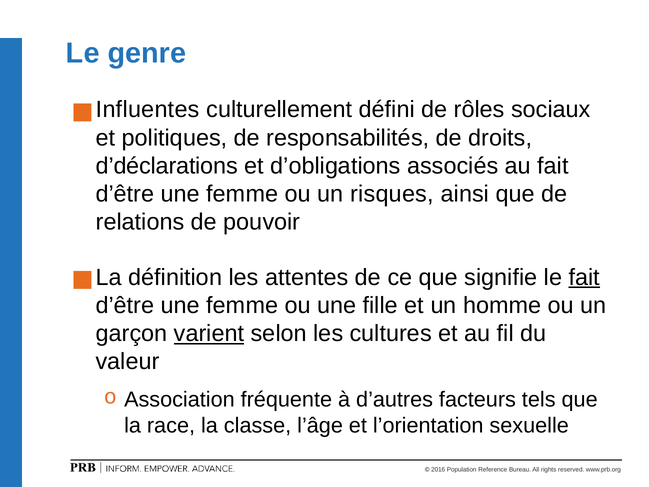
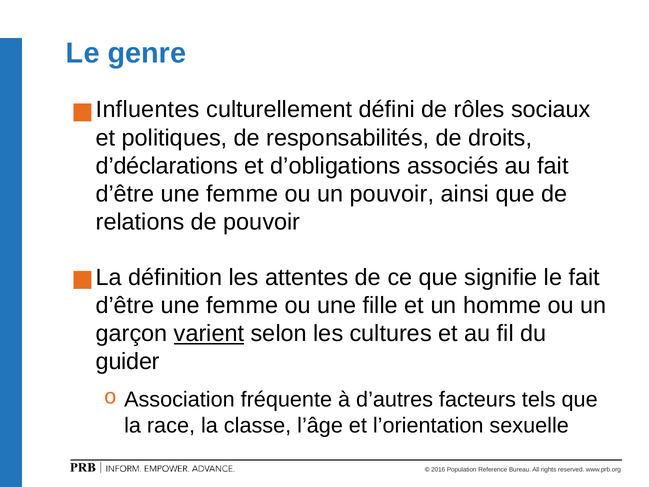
un risques: risques -> pouvoir
fait at (584, 277) underline: present -> none
valeur: valeur -> guider
